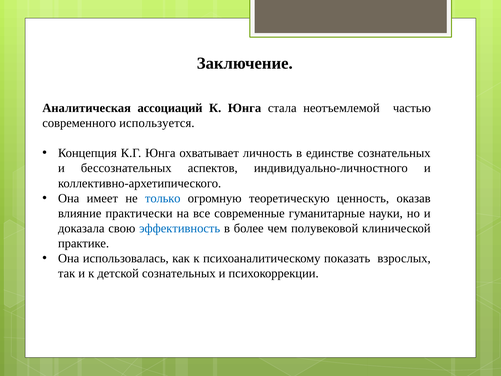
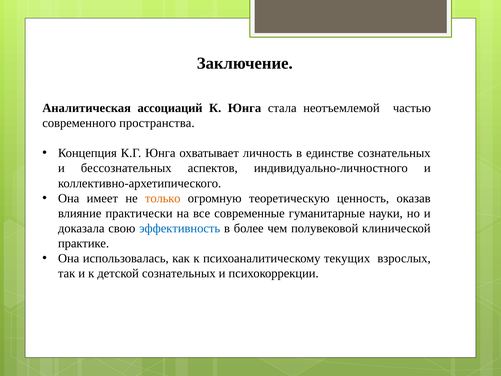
используется: используется -> пространства
только colour: blue -> orange
показать: показать -> текущих
